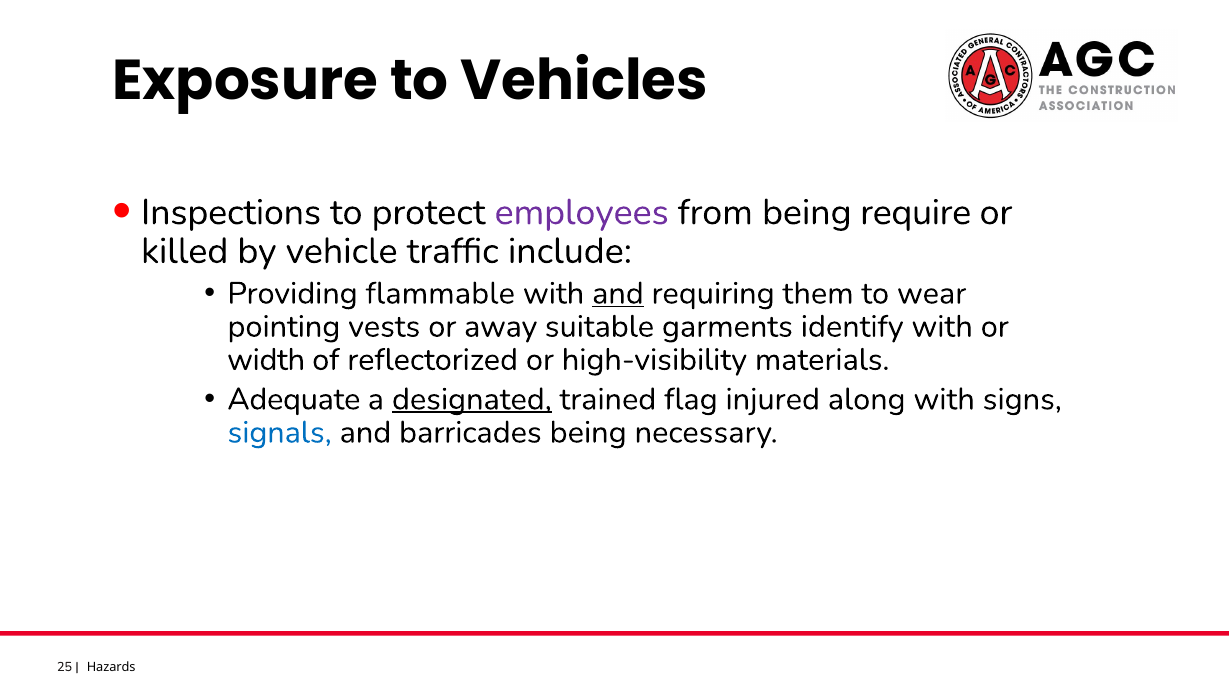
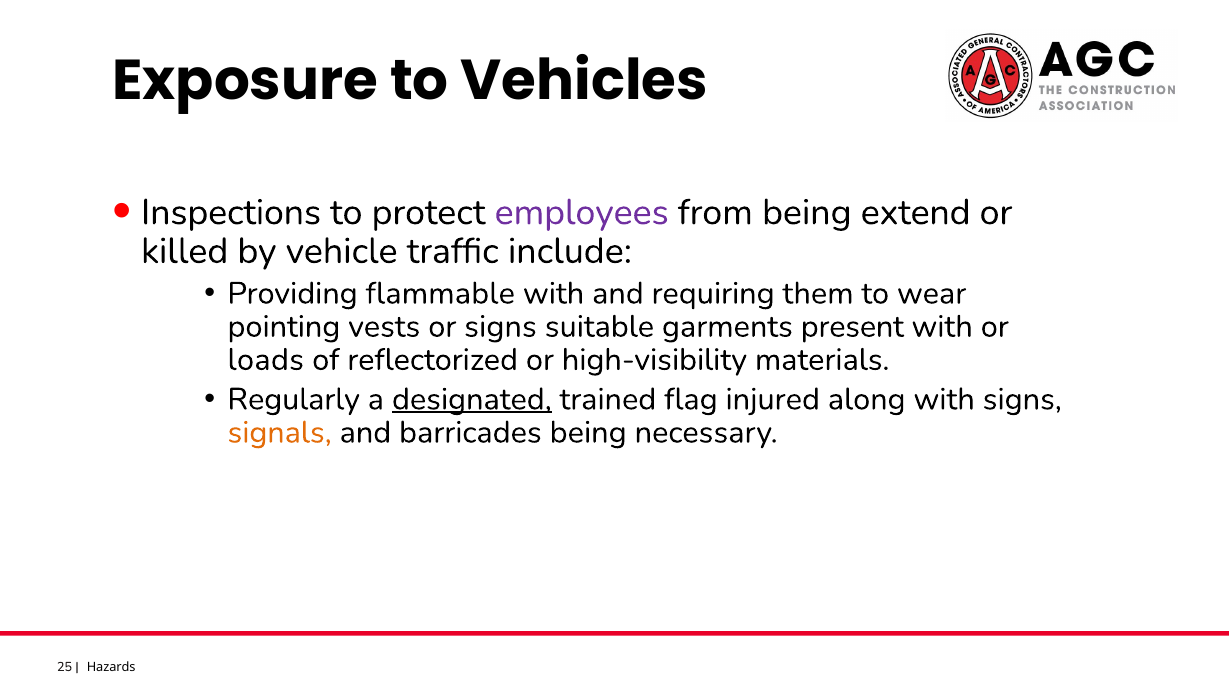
require: require -> extend
and at (618, 293) underline: present -> none
or away: away -> signs
identify: identify -> present
width: width -> loads
Adequate: Adequate -> Regularly
signals colour: blue -> orange
